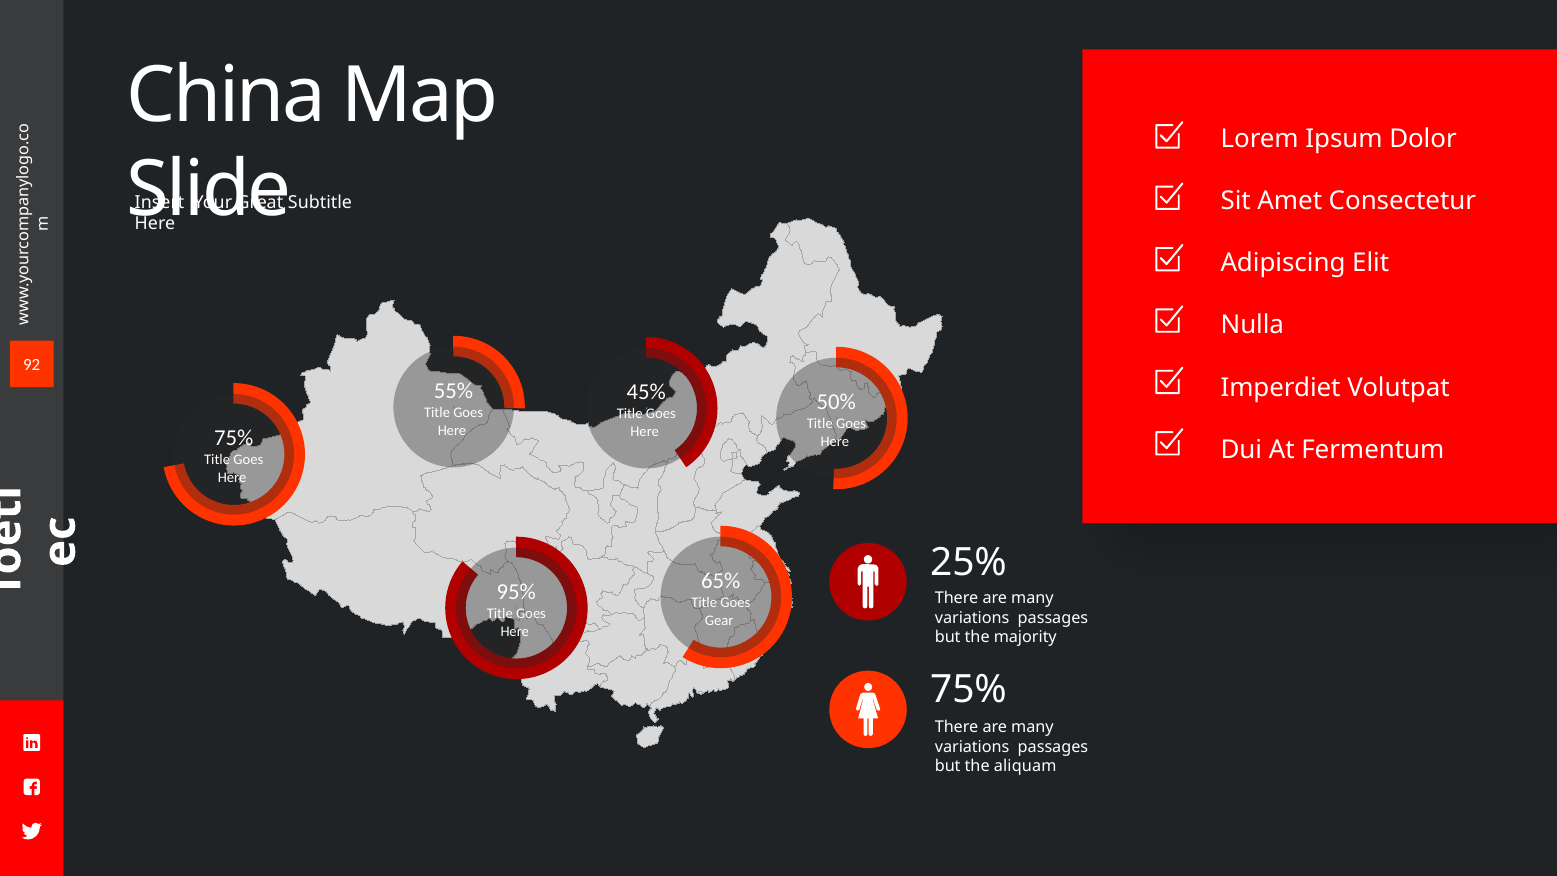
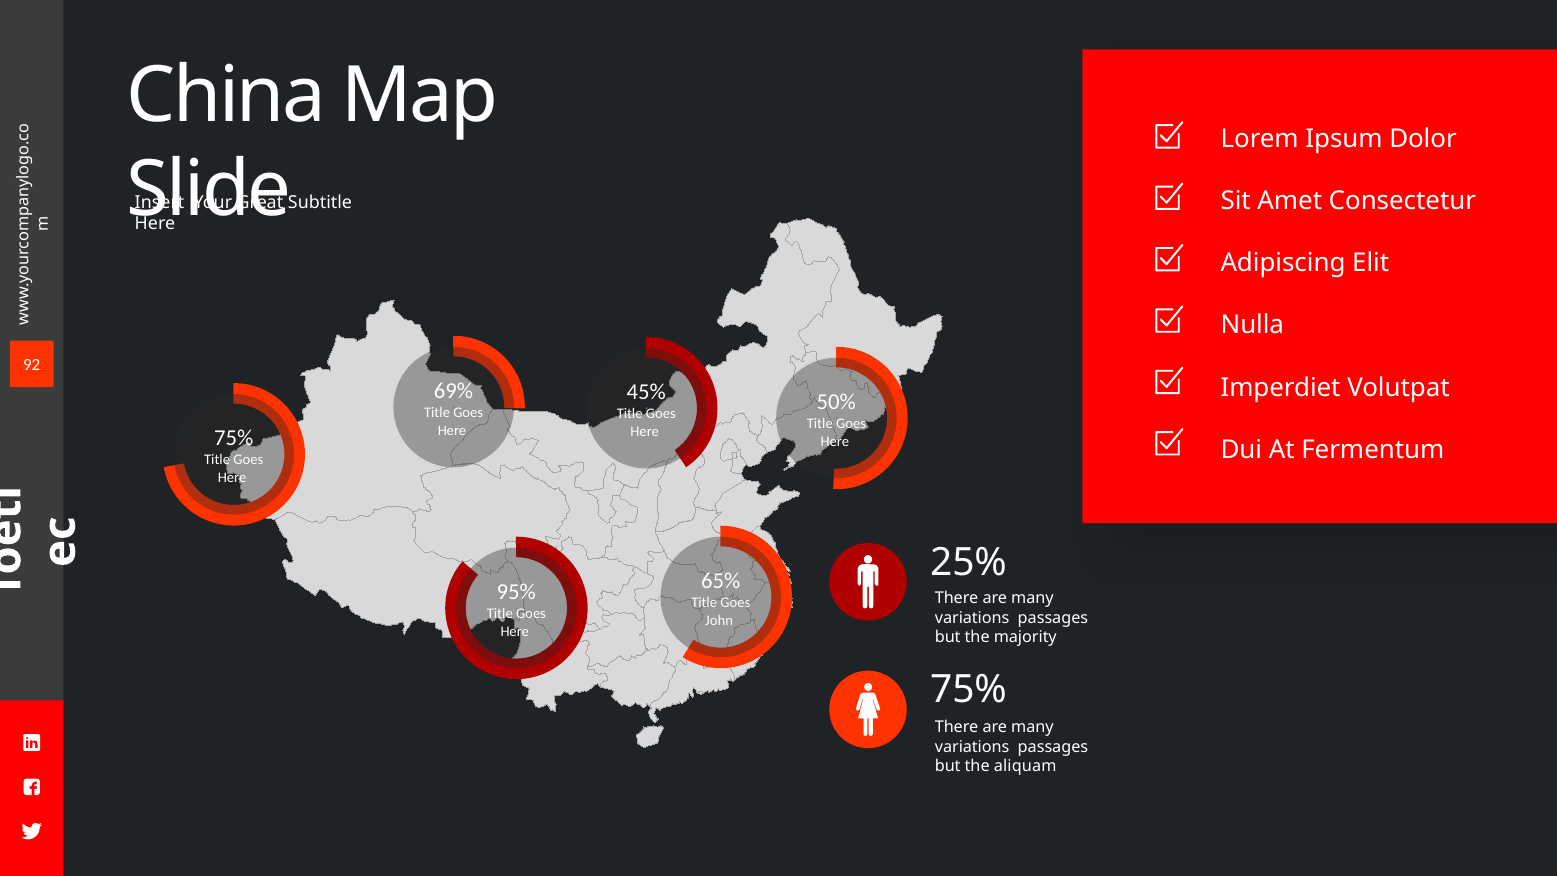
55%: 55% -> 69%
Gear: Gear -> John
